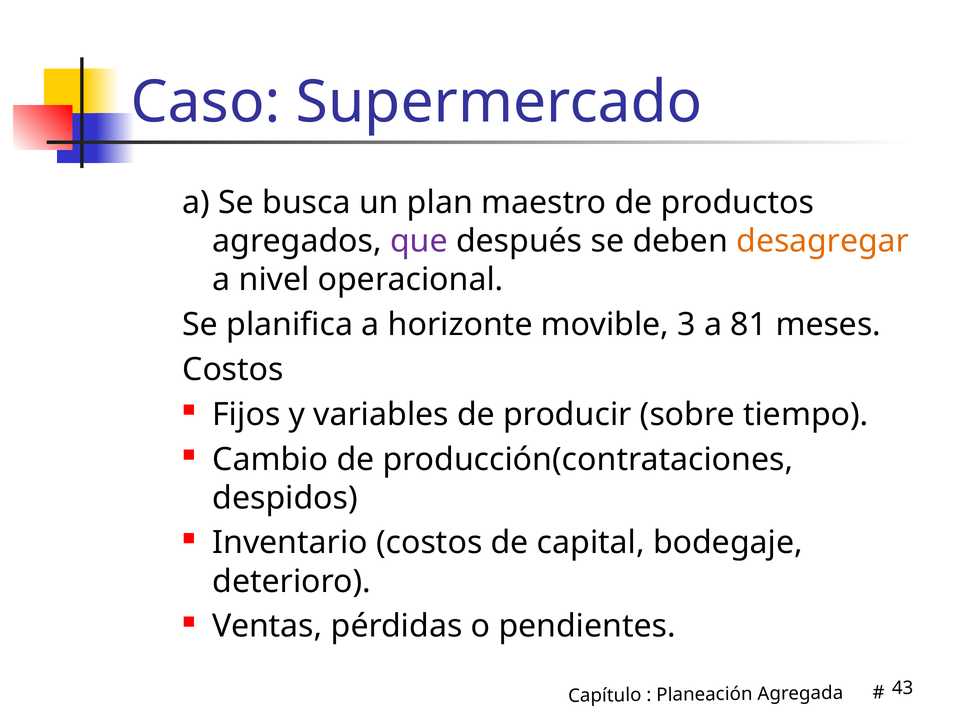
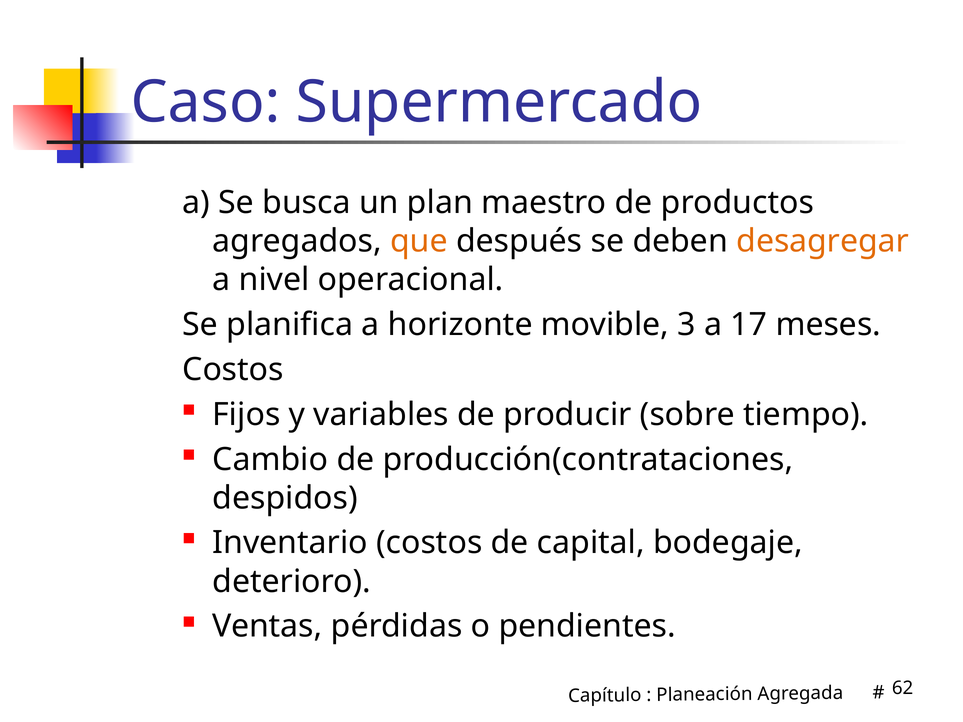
que colour: purple -> orange
81: 81 -> 17
43: 43 -> 62
